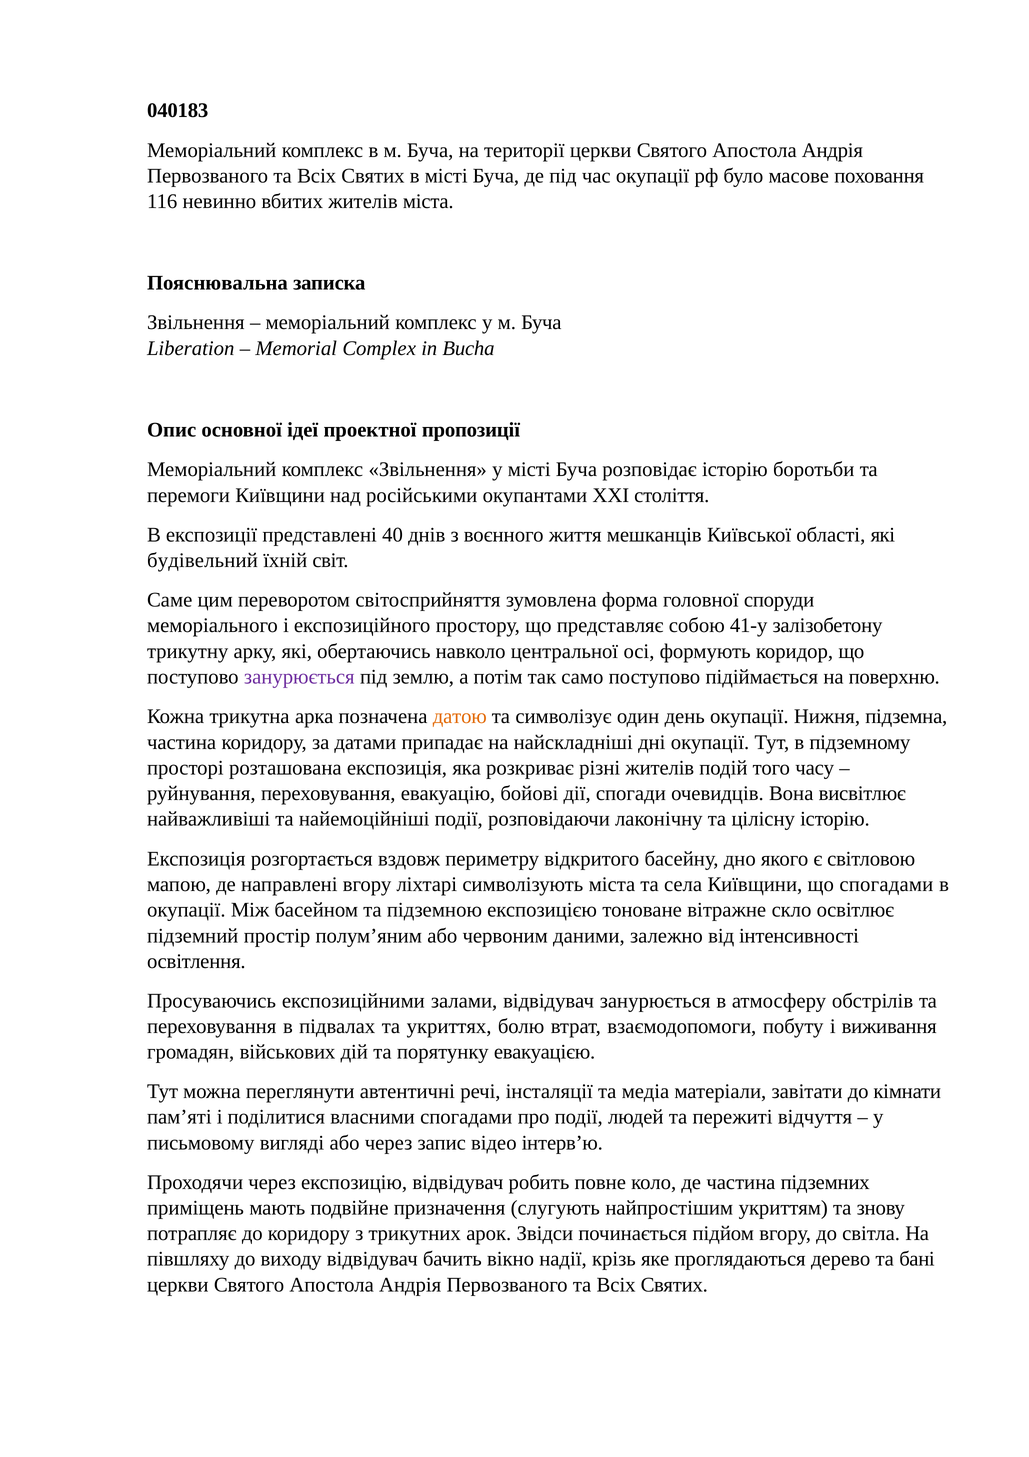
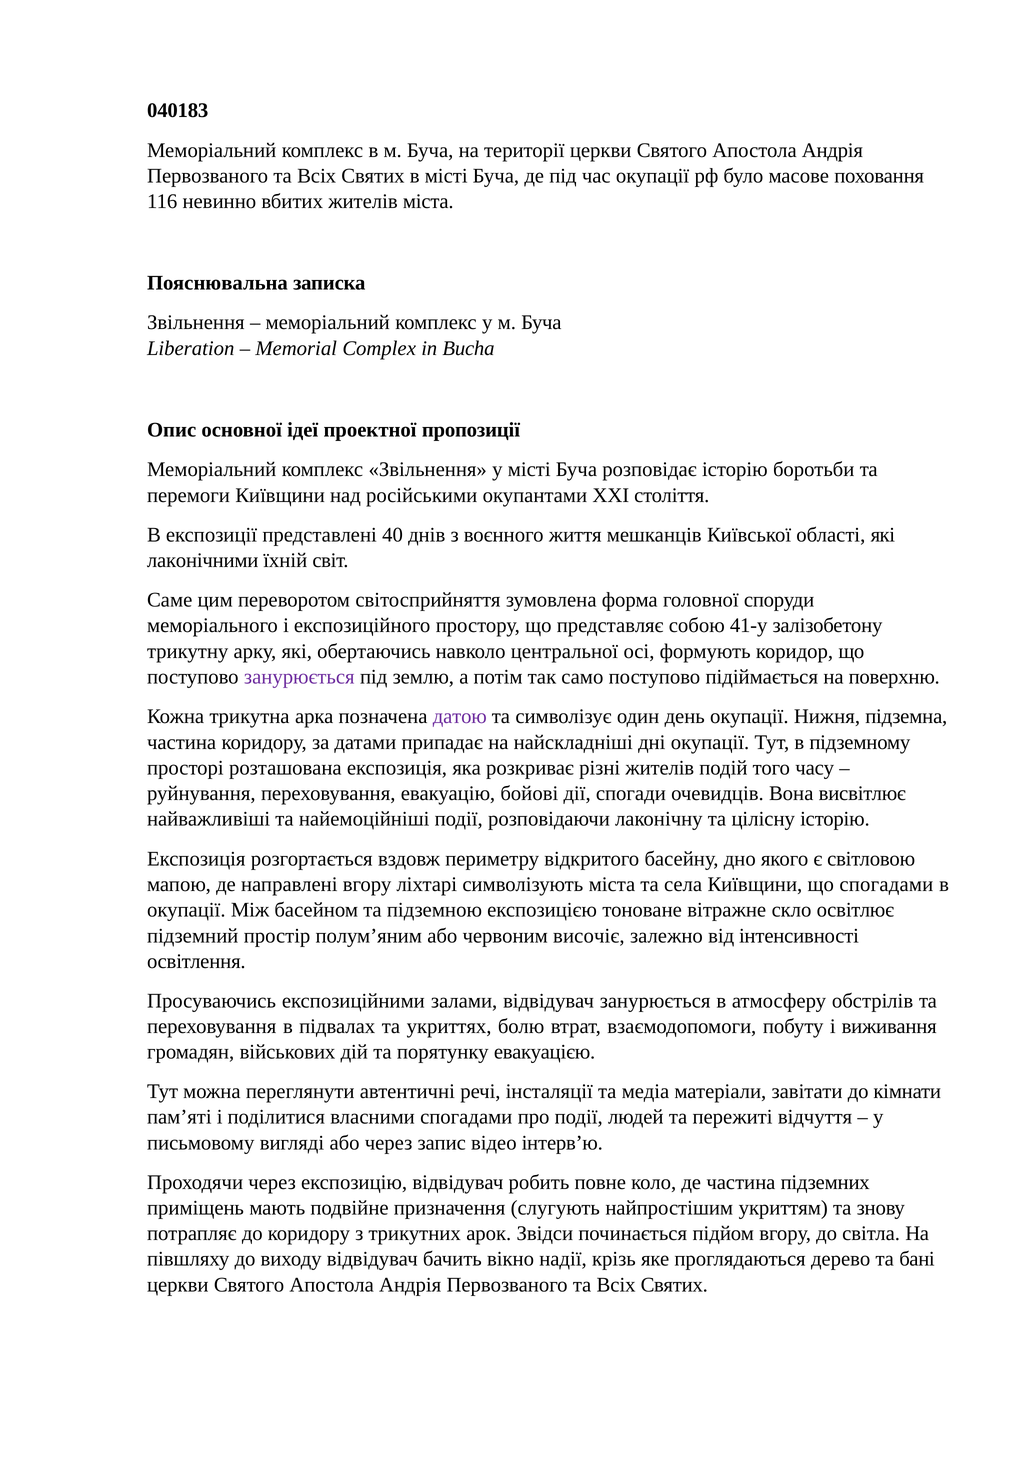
будівельний: будівельний -> лаконічними
датою colour: orange -> purple
даними: даними -> височіє
